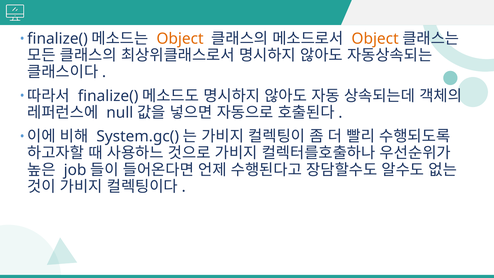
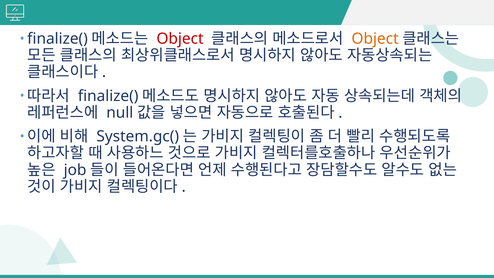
Object at (180, 39) colour: orange -> red
